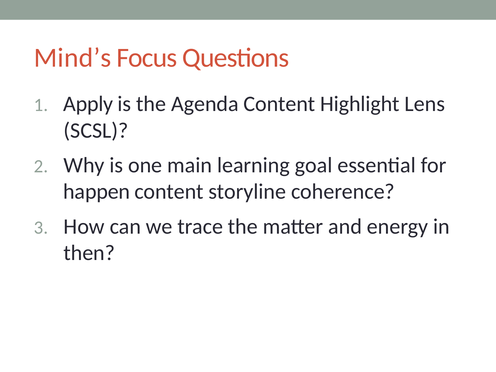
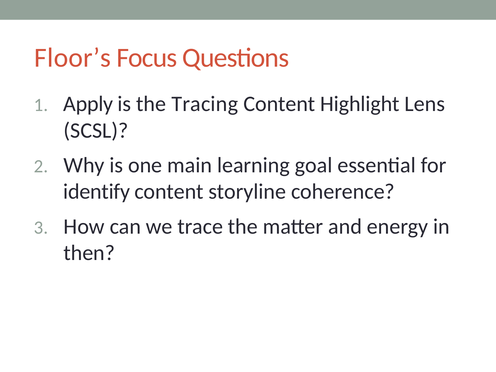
Mind’s: Mind’s -> Floor’s
Agenda: Agenda -> Tracing
happen: happen -> identify
